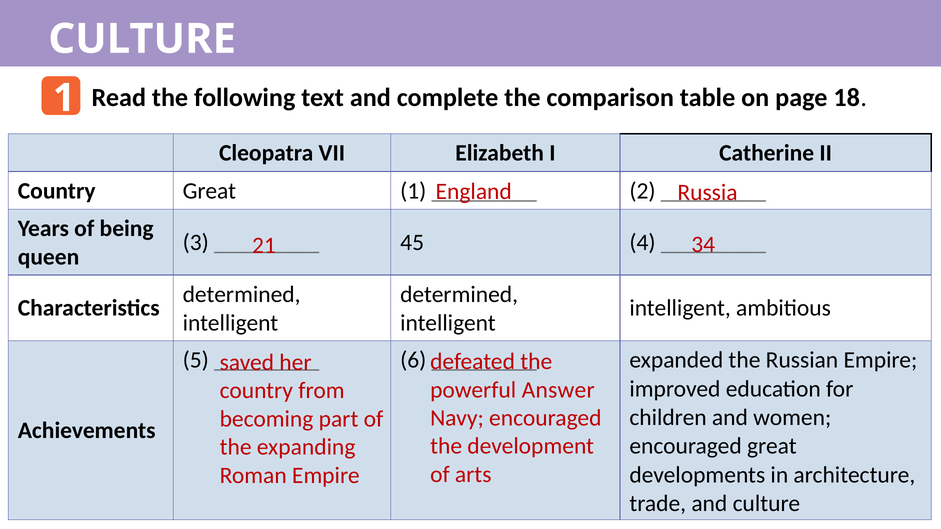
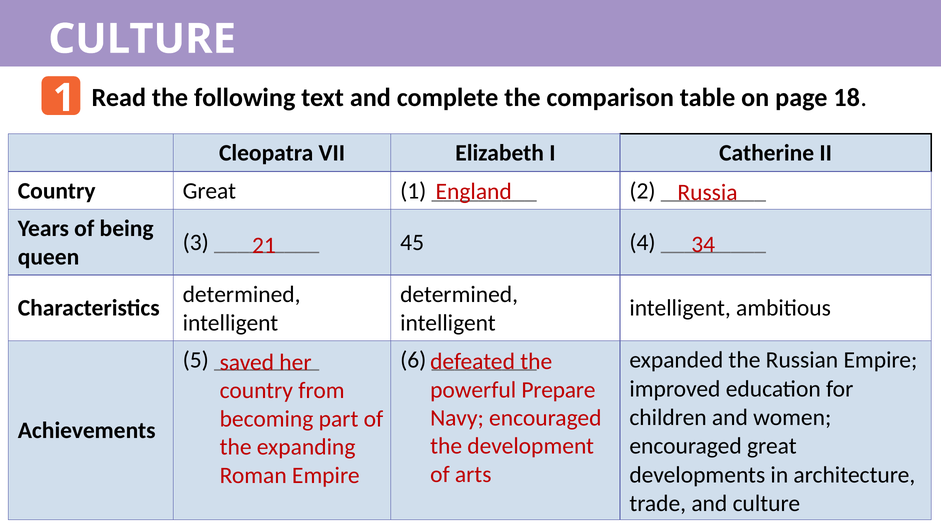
Answer: Answer -> Prepare
